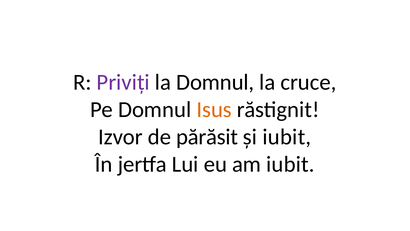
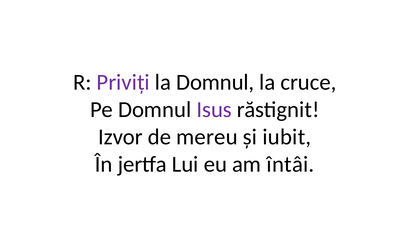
Isus colour: orange -> purple
părăsit: părăsit -> mereu
am iubit: iubit -> întâi
